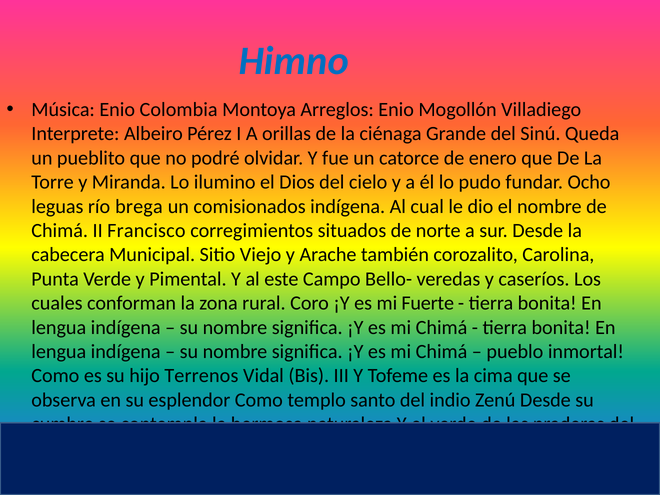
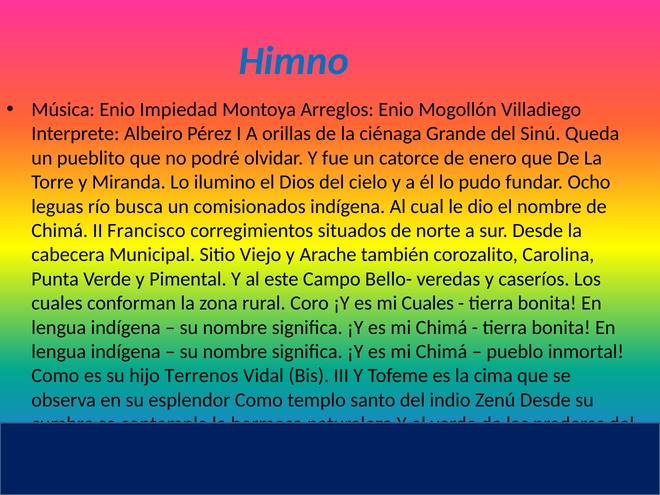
Colombia: Colombia -> Impiedad
brega: brega -> busca
mi Fuerte: Fuerte -> Cuales
